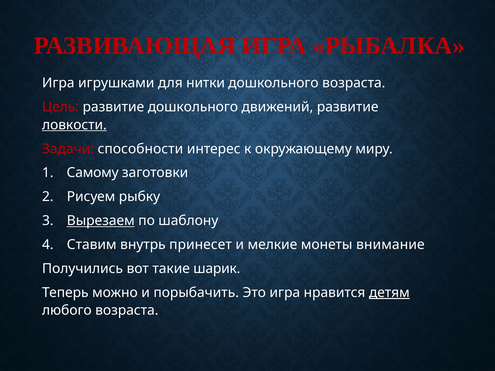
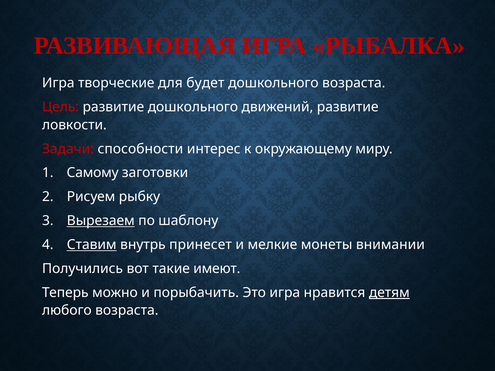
игрушками: игрушками -> творческие
нитки: нитки -> будет
ловкости underline: present -> none
Ставим underline: none -> present
внимание: внимание -> внимании
шарик: шарик -> имеют
